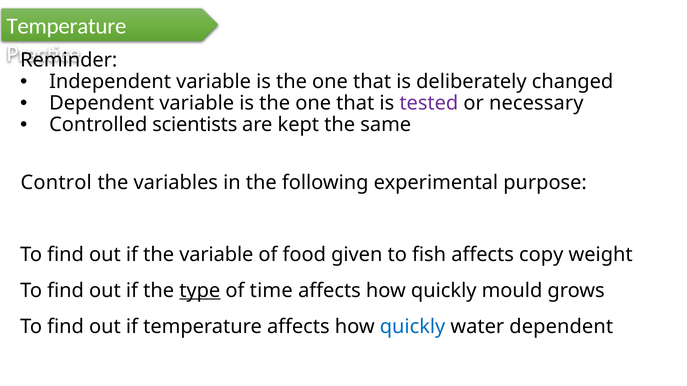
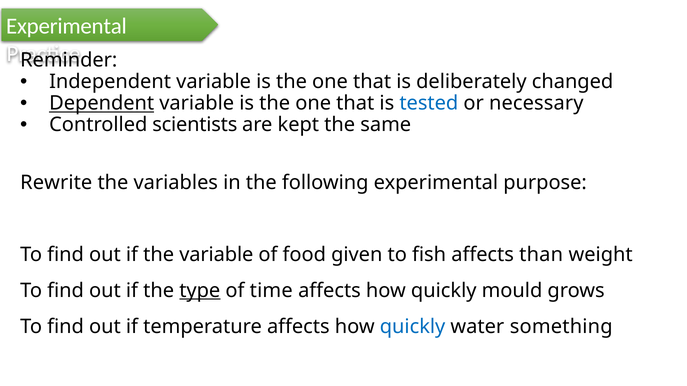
Temperature at (66, 26): Temperature -> Experimental
Dependent at (102, 103) underline: none -> present
tested colour: purple -> blue
Control: Control -> Rewrite
copy: copy -> than
water dependent: dependent -> something
